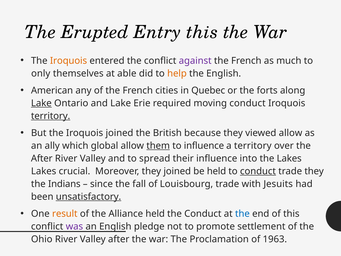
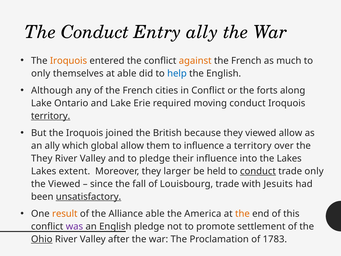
The Erupted: Erupted -> Conduct
Entry this: this -> ally
against colour: purple -> orange
help colour: orange -> blue
American: American -> Although
in Quebec: Quebec -> Conflict
Lake at (41, 103) underline: present -> none
them underline: present -> none
After at (42, 158): After -> They
to spread: spread -> pledge
crucial: crucial -> extent
they joined: joined -> larger
trade they: they -> only
the Indians: Indians -> Viewed
Alliance held: held -> able
the Conduct: Conduct -> America
the at (242, 214) colour: blue -> orange
Ohio underline: none -> present
1963: 1963 -> 1783
